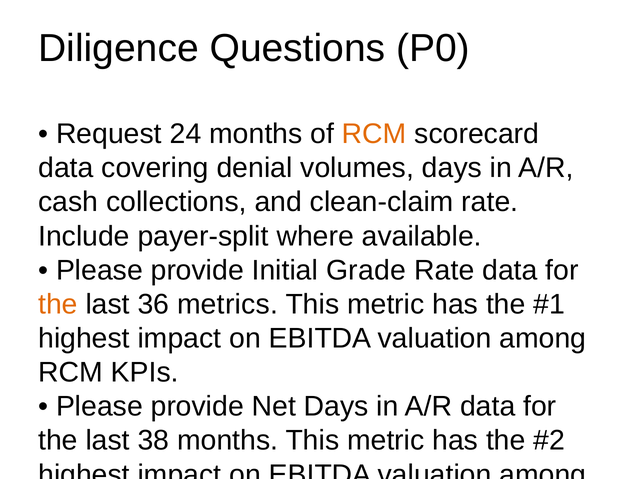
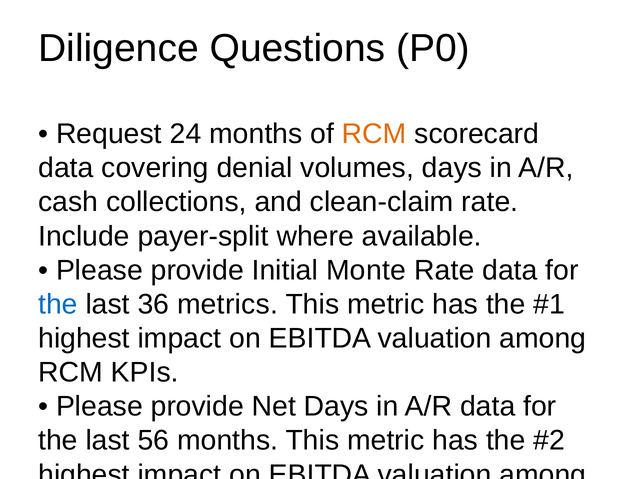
Grade: Grade -> Monte
the at (58, 304) colour: orange -> blue
38: 38 -> 56
